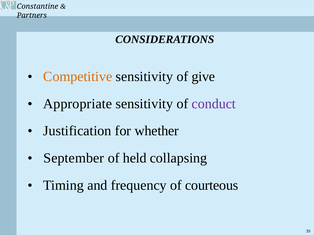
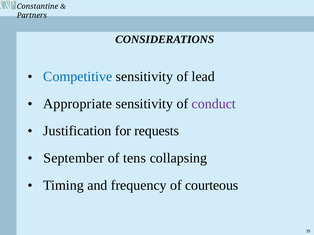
Competitive colour: orange -> blue
give: give -> lead
whether: whether -> requests
held: held -> tens
